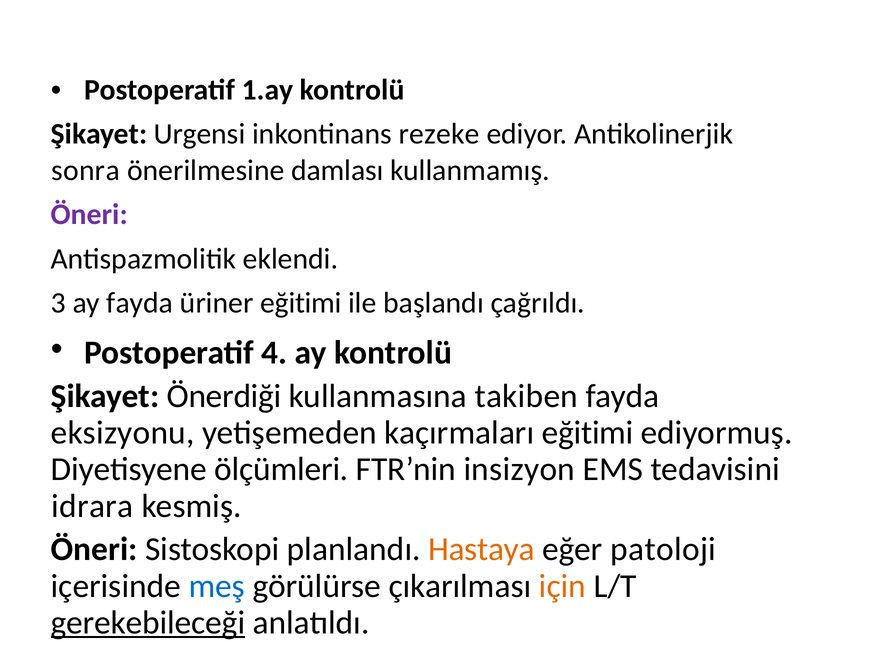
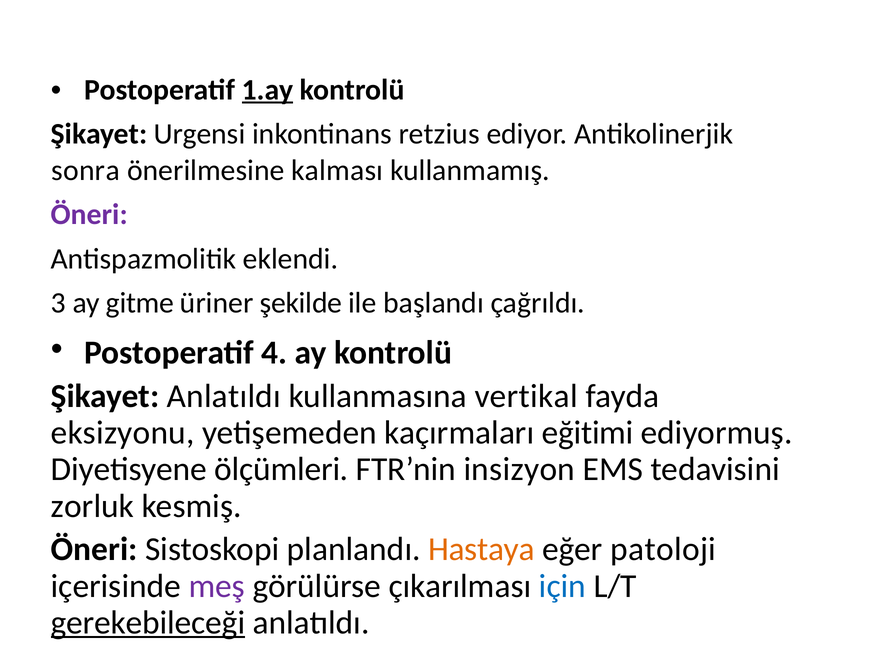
1.ay underline: none -> present
rezeke: rezeke -> retzius
damlası: damlası -> kalması
ay fayda: fayda -> gitme
üriner eğitimi: eğitimi -> şekilde
Şikayet Önerdiği: Önerdiği -> Anlatıldı
takiben: takiben -> vertikal
idrara: idrara -> zorluk
meş colour: blue -> purple
için colour: orange -> blue
